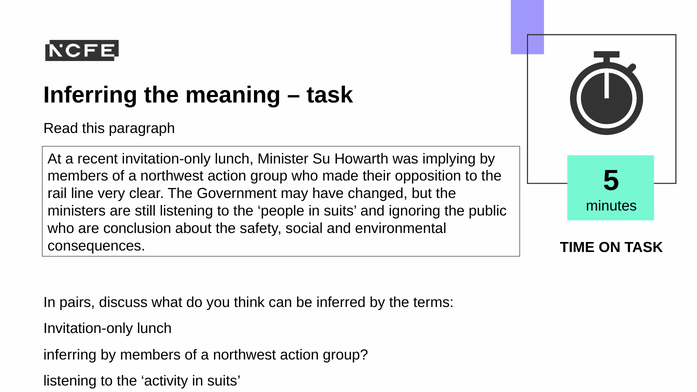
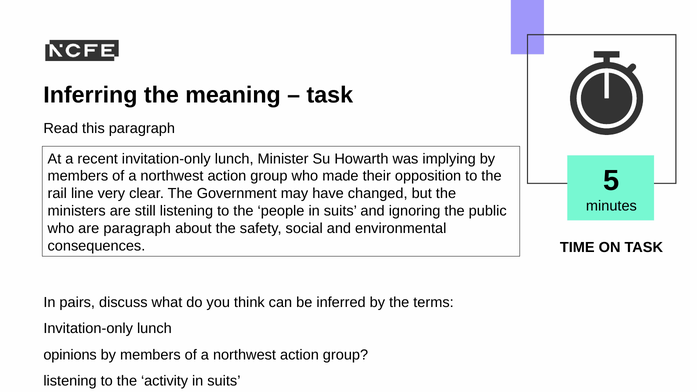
are conclusion: conclusion -> paragraph
inferring at (70, 355): inferring -> opinions
